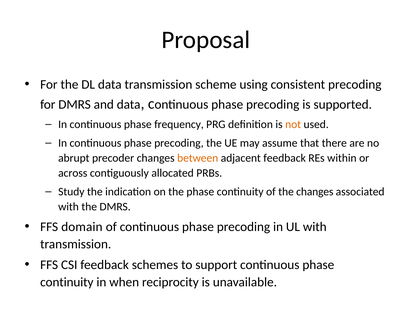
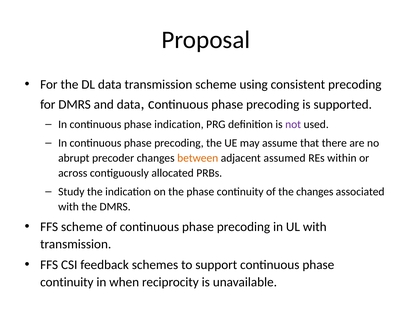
phase frequency: frequency -> indication
not colour: orange -> purple
adjacent feedback: feedback -> assumed
FFS domain: domain -> scheme
